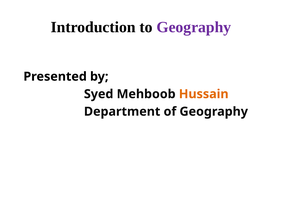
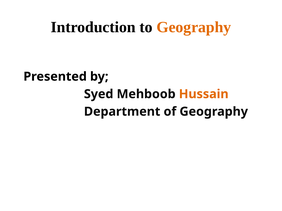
Geography at (194, 27) colour: purple -> orange
